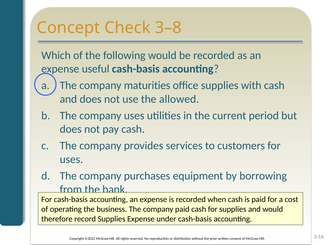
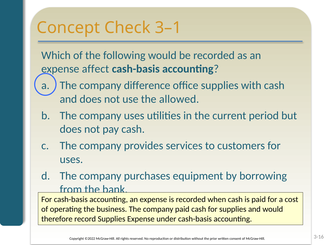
3–8: 3–8 -> 3–1
useful: useful -> affect
maturities: maturities -> difference
